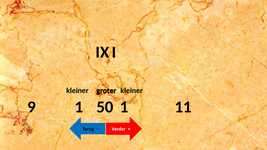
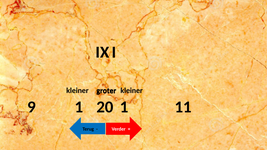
50: 50 -> 20
